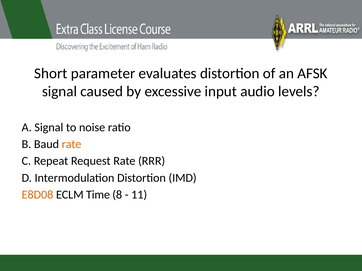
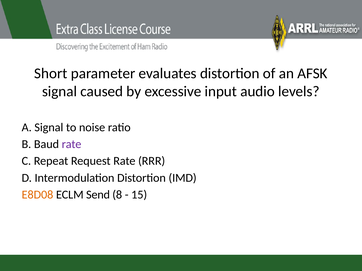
rate at (72, 144) colour: orange -> purple
Time: Time -> Send
11: 11 -> 15
